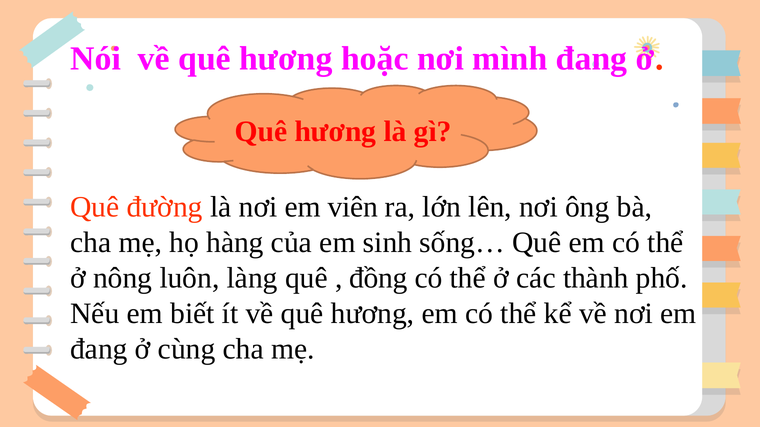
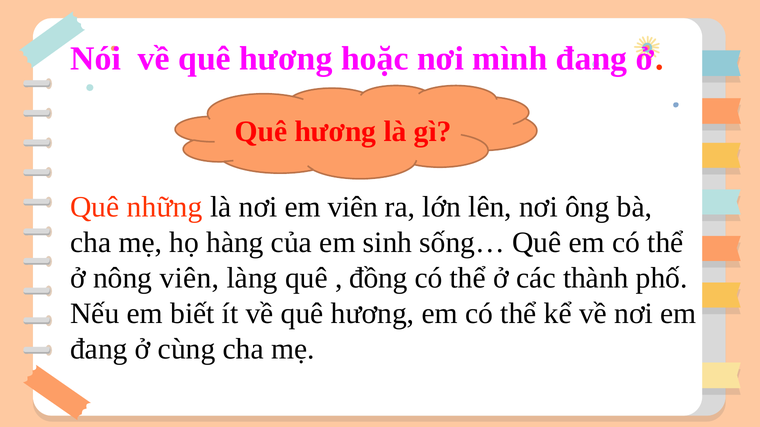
đường: đường -> những
nông luôn: luôn -> viên
